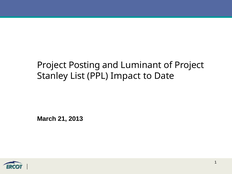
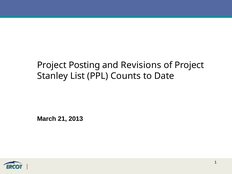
Luminant: Luminant -> Revisions
Impact: Impact -> Counts
